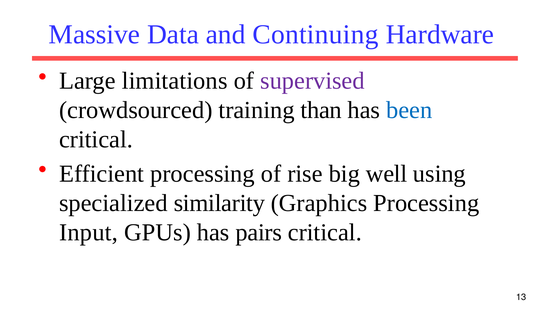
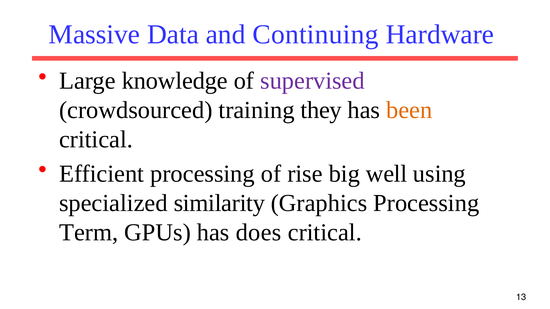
limitations: limitations -> knowledge
than: than -> they
been colour: blue -> orange
Input: Input -> Term
pairs: pairs -> does
